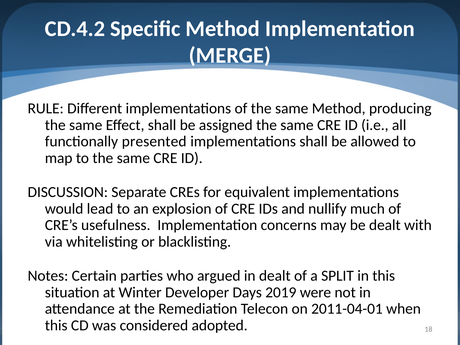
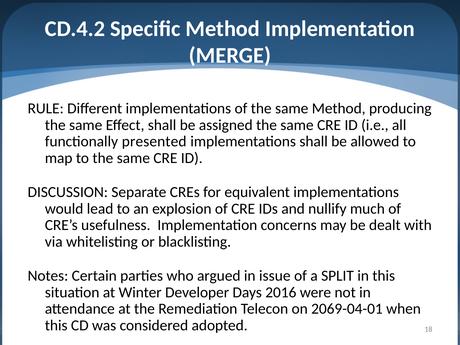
in dealt: dealt -> issue
2019: 2019 -> 2016
2011-04-01: 2011-04-01 -> 2069-04-01
